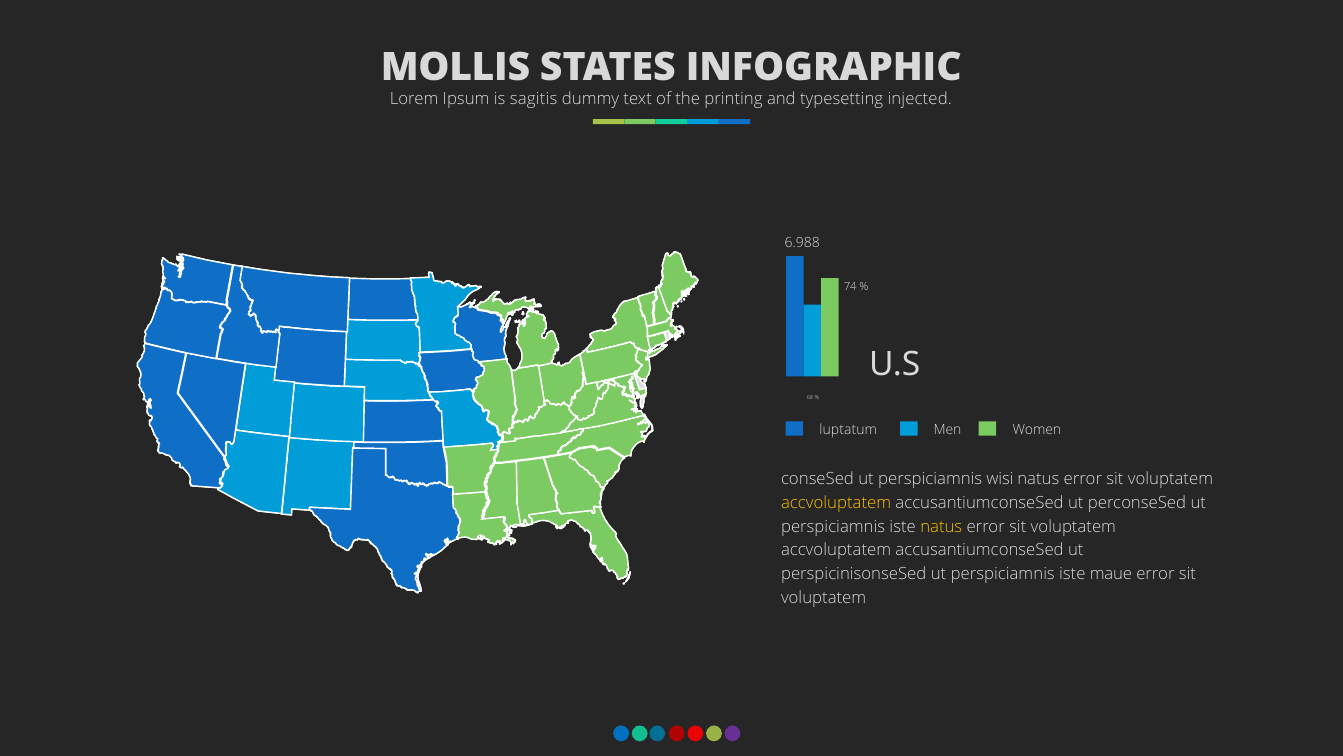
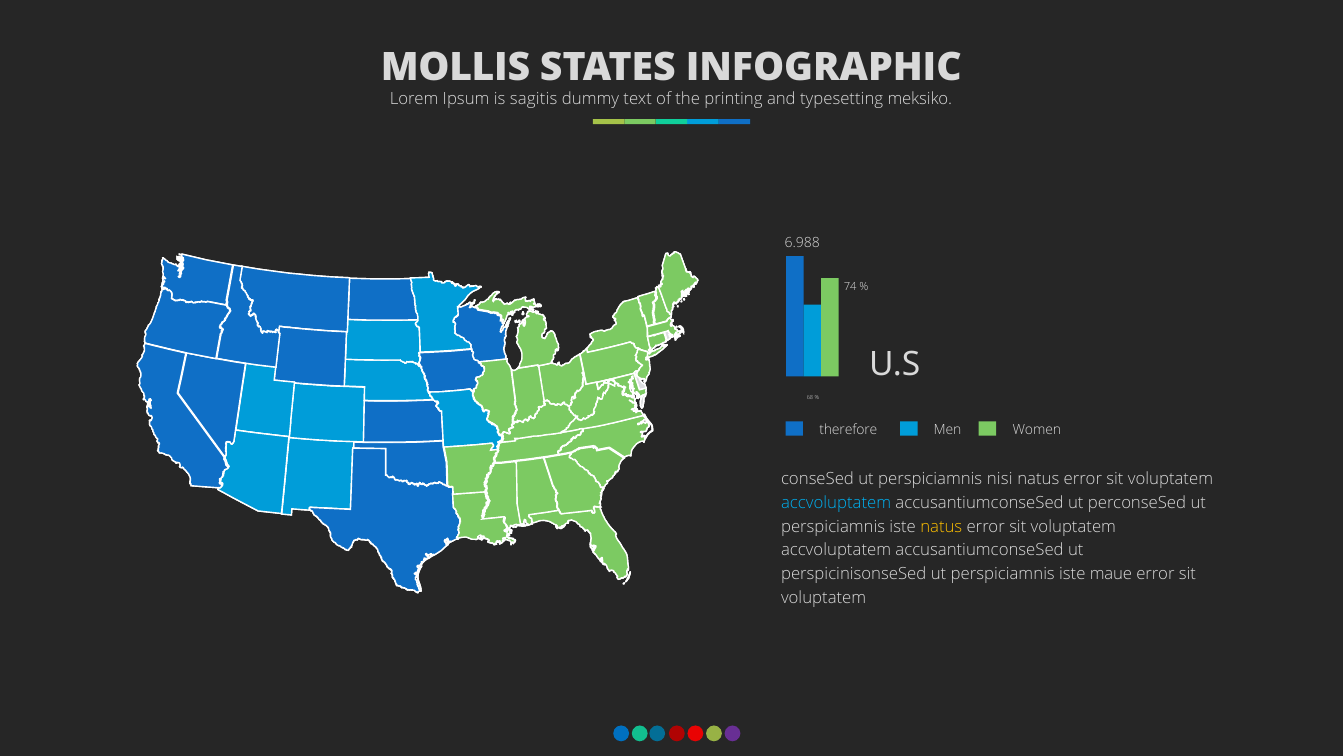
injected: injected -> meksiko
luptatum: luptatum -> therefore
wisi: wisi -> nisi
accvoluptatem at (836, 502) colour: yellow -> light blue
